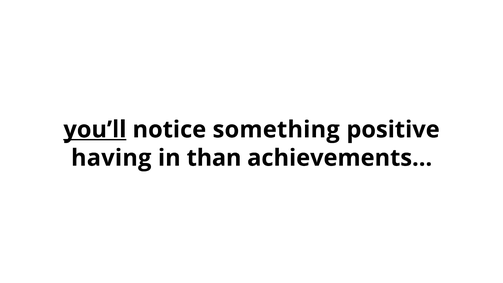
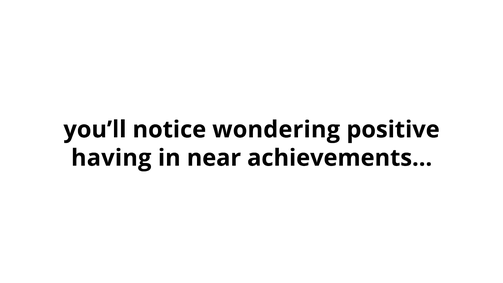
you’ll underline: present -> none
something: something -> wondering
than: than -> near
